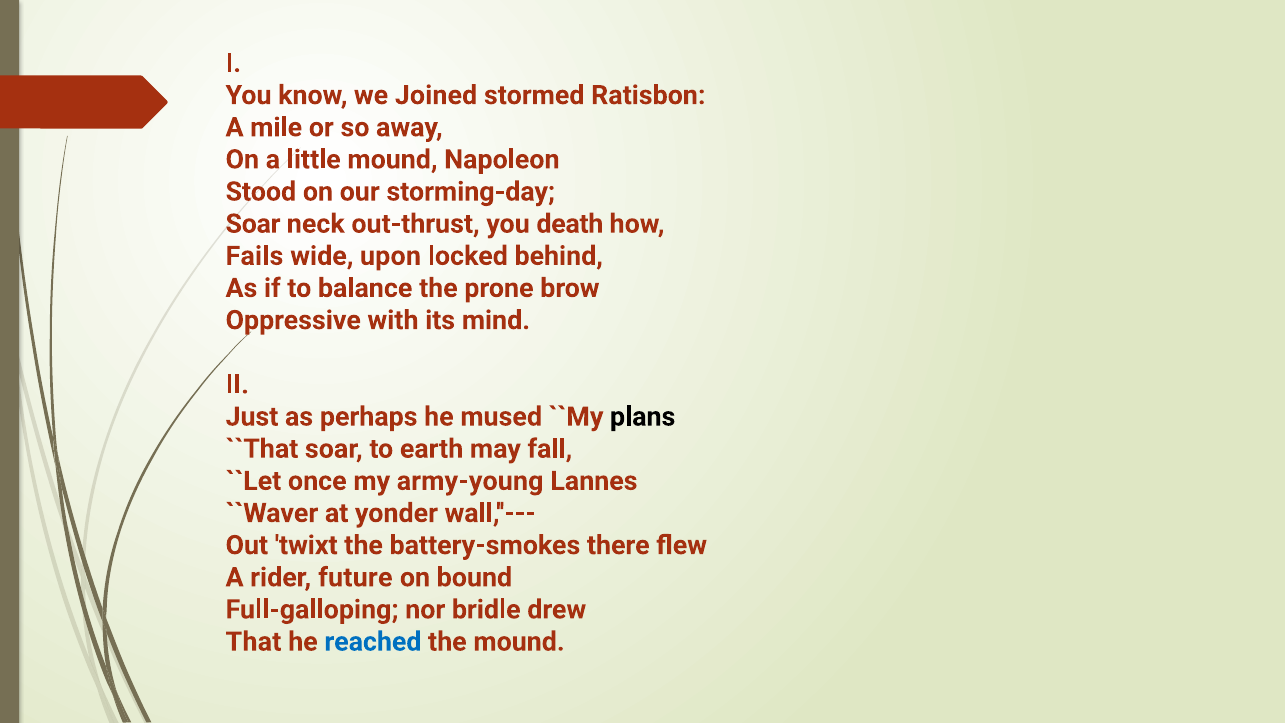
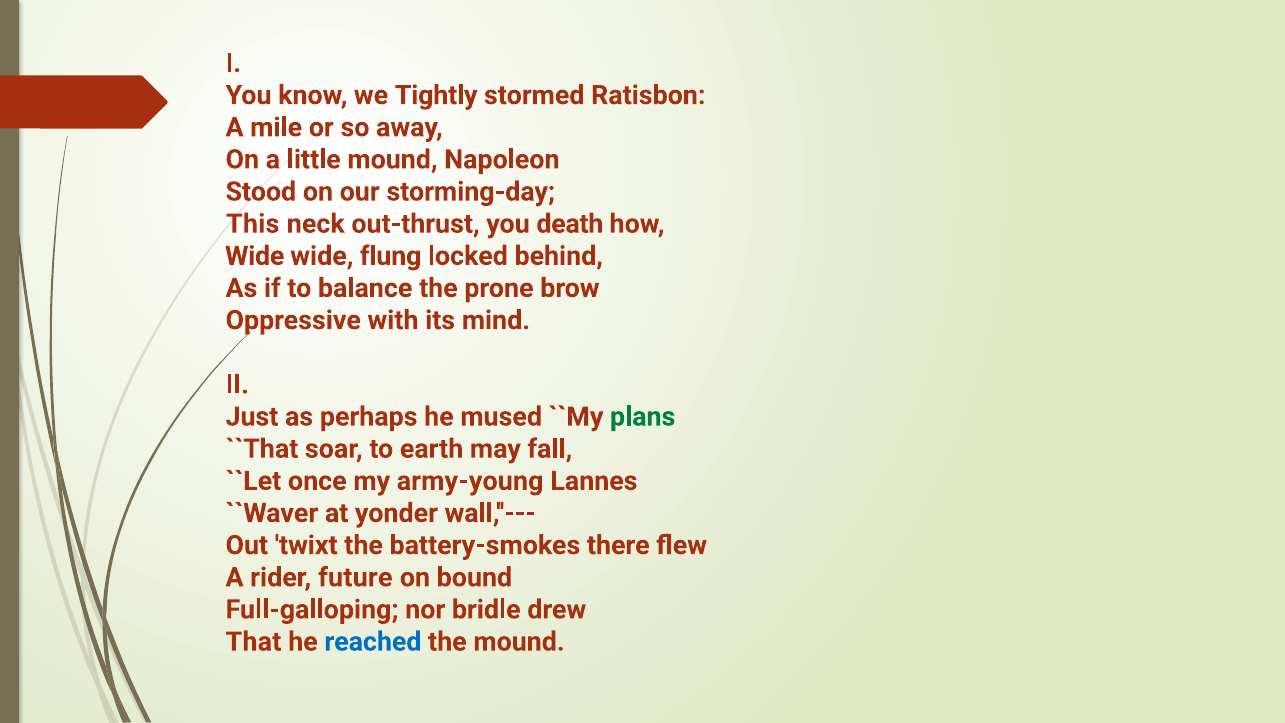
Joined: Joined -> Tightly
Soar at (253, 224): Soar -> This
Fails at (254, 256): Fails -> Wide
upon: upon -> flung
plans colour: black -> green
